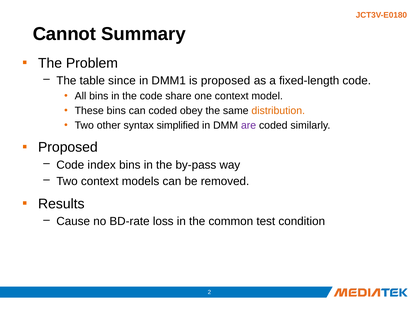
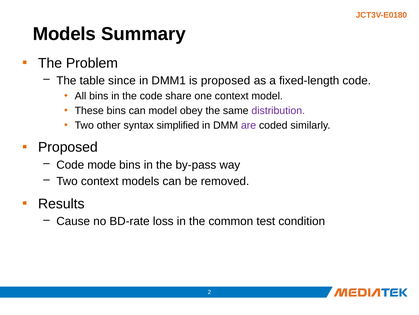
Cannot at (64, 34): Cannot -> Models
can coded: coded -> model
distribution colour: orange -> purple
index: index -> mode
